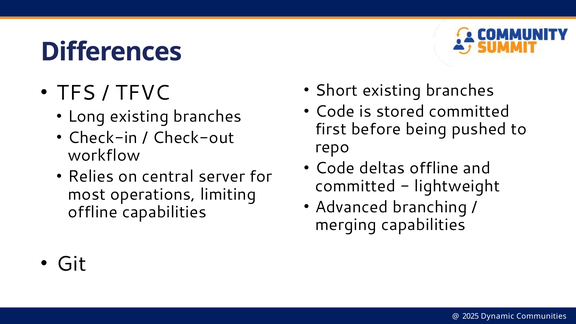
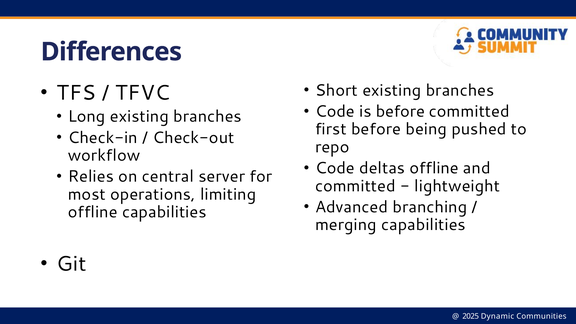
is stored: stored -> before
